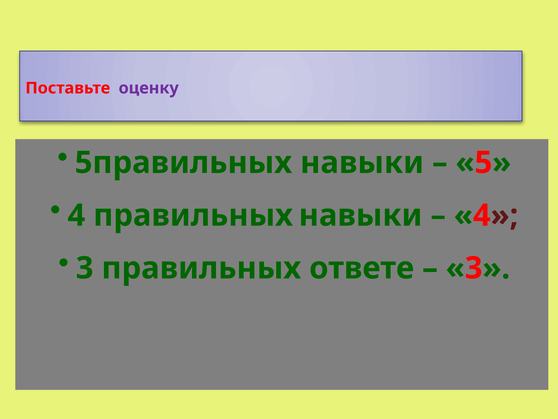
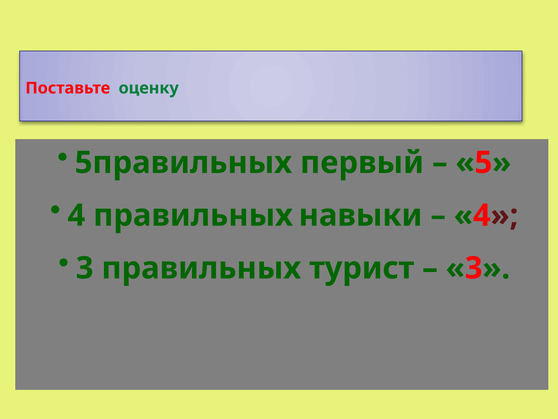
оценку colour: purple -> green
5правильных навыки: навыки -> первый
ответе: ответе -> турист
